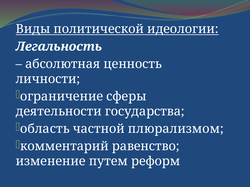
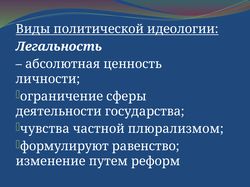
область: область -> чувства
комментарий: комментарий -> формулируют
